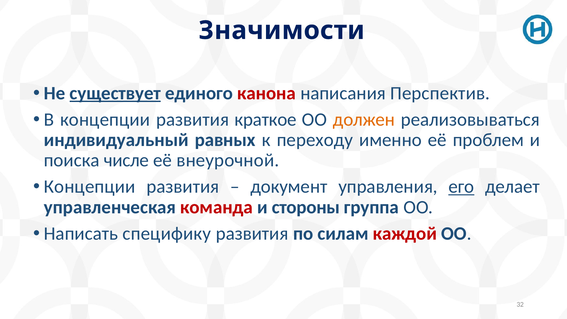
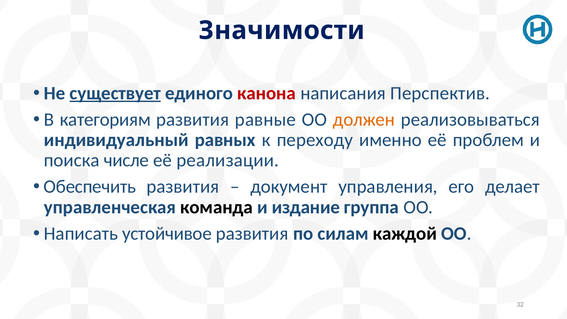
В концепции: концепции -> категориям
краткое: краткое -> равные
внеурочной: внеурочной -> реализации
Концепции at (90, 187): Концепции -> Обеспечить
его underline: present -> none
команда colour: red -> black
стороны: стороны -> издание
специфику: специфику -> устойчивое
каждой colour: red -> black
